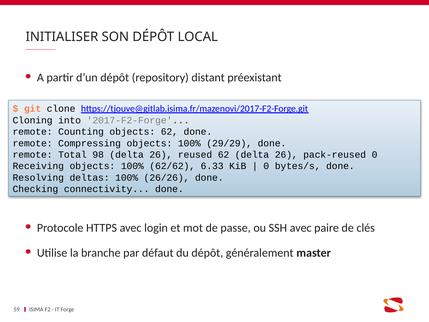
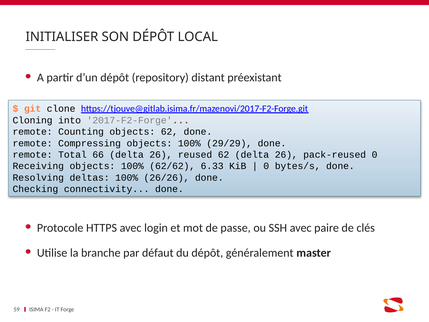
98: 98 -> 66
